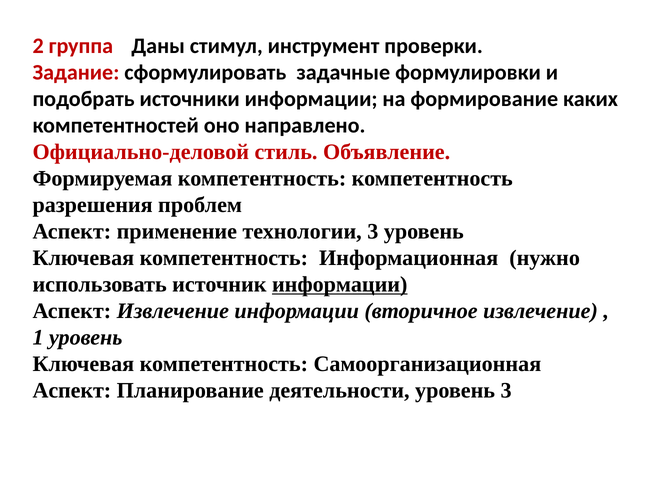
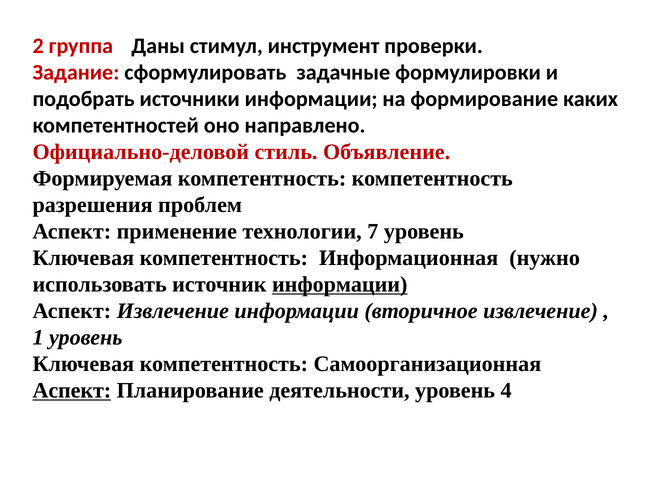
технологии 3: 3 -> 7
Аспект at (72, 391) underline: none -> present
уровень 3: 3 -> 4
